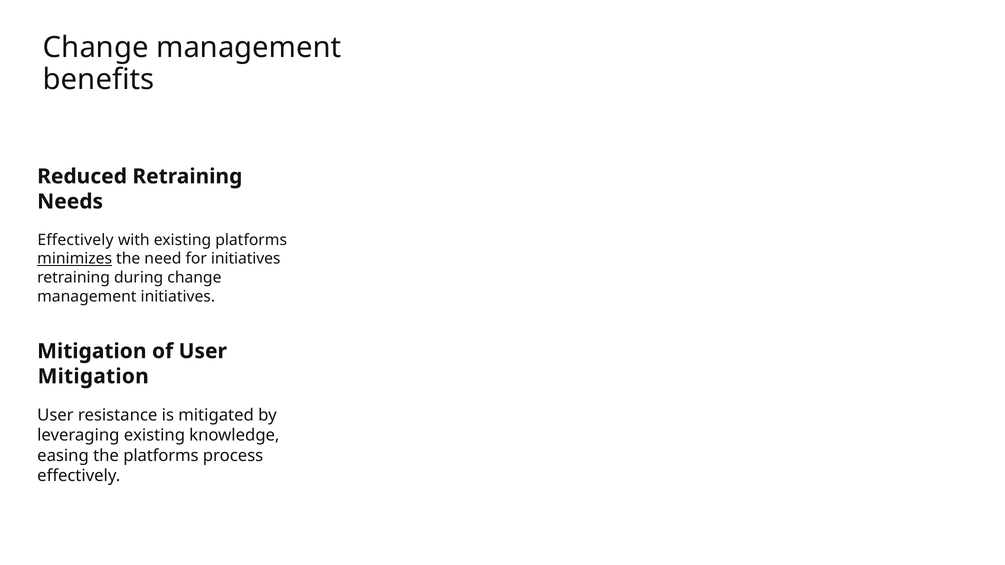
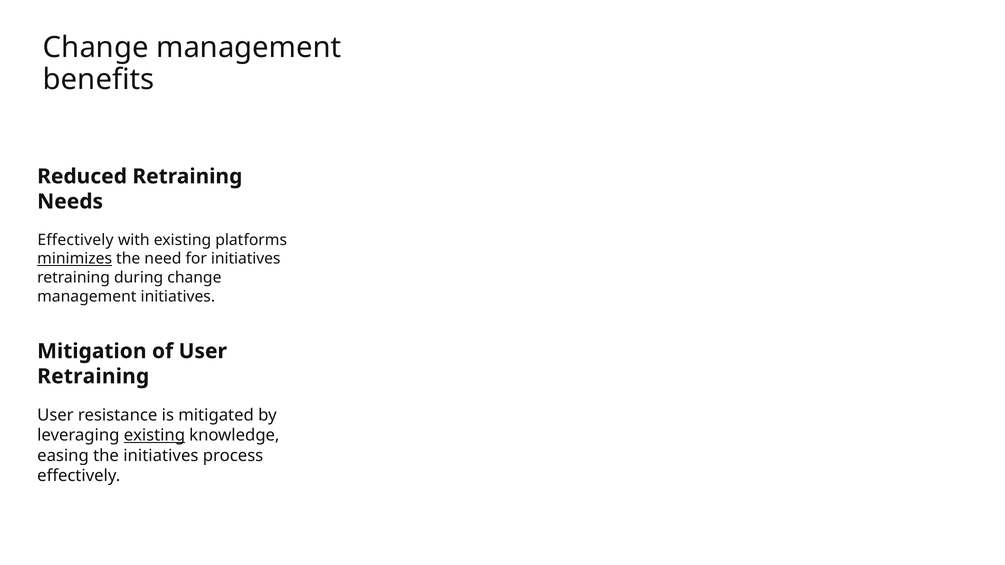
Mitigation at (93, 377): Mitigation -> Retraining
existing at (154, 436) underline: none -> present
the platforms: platforms -> initiatives
